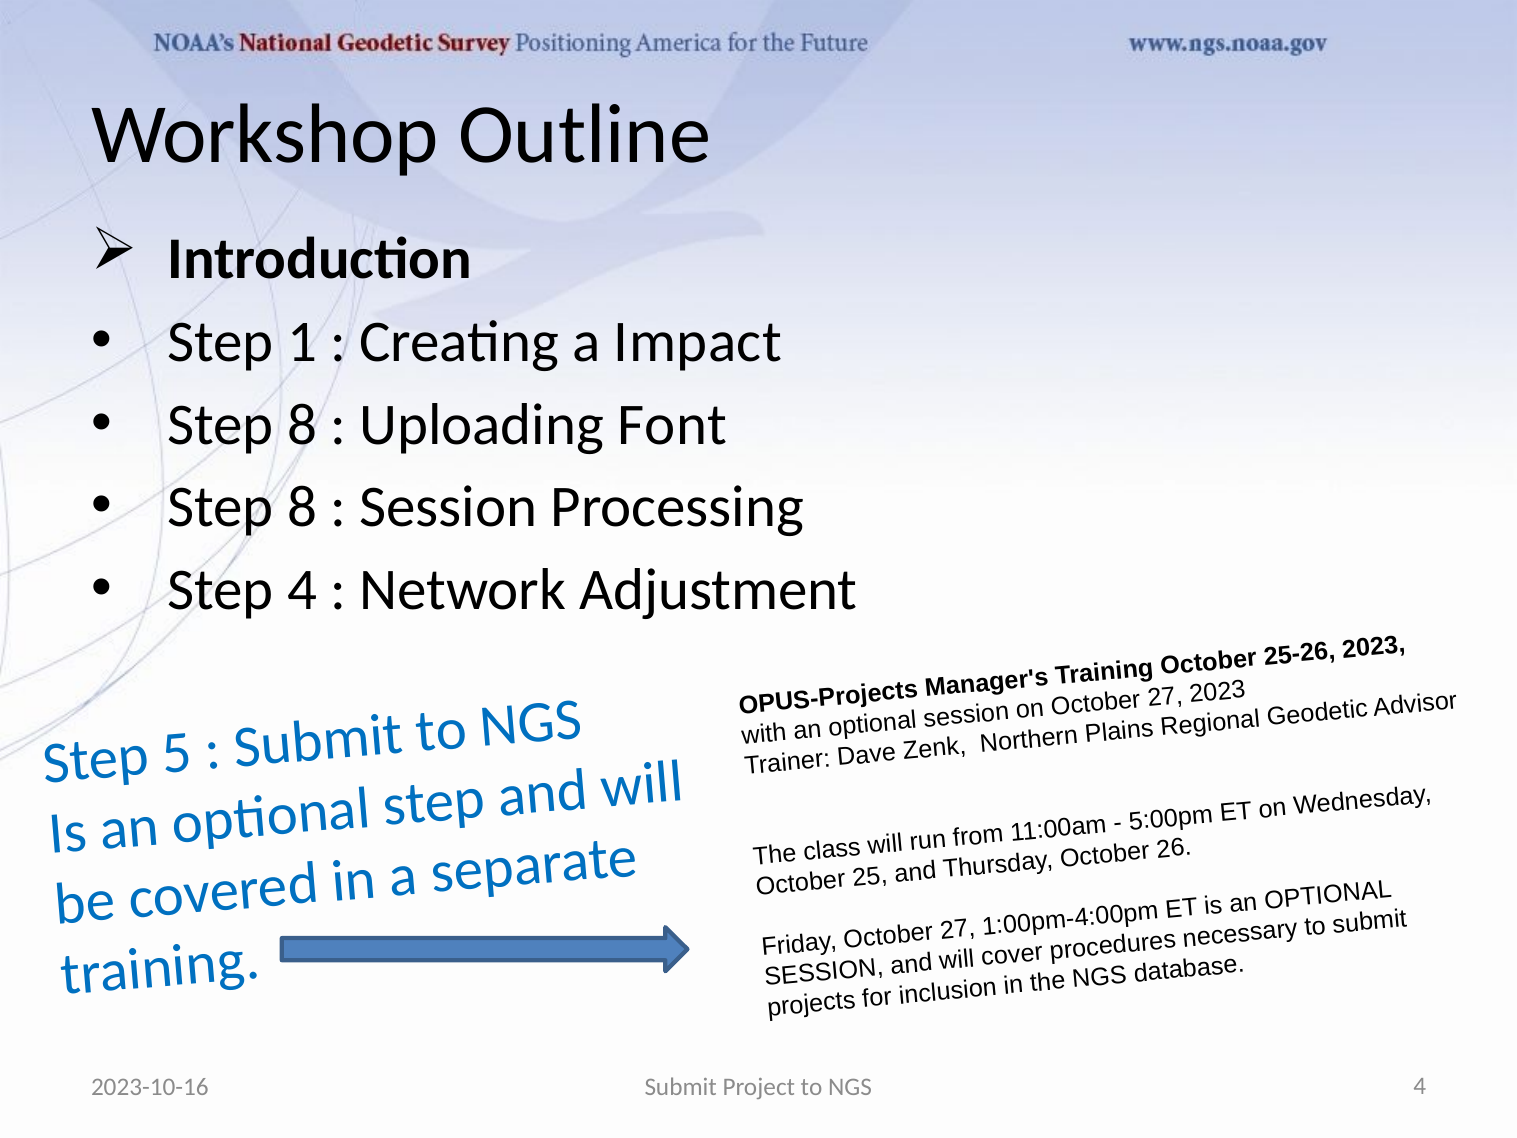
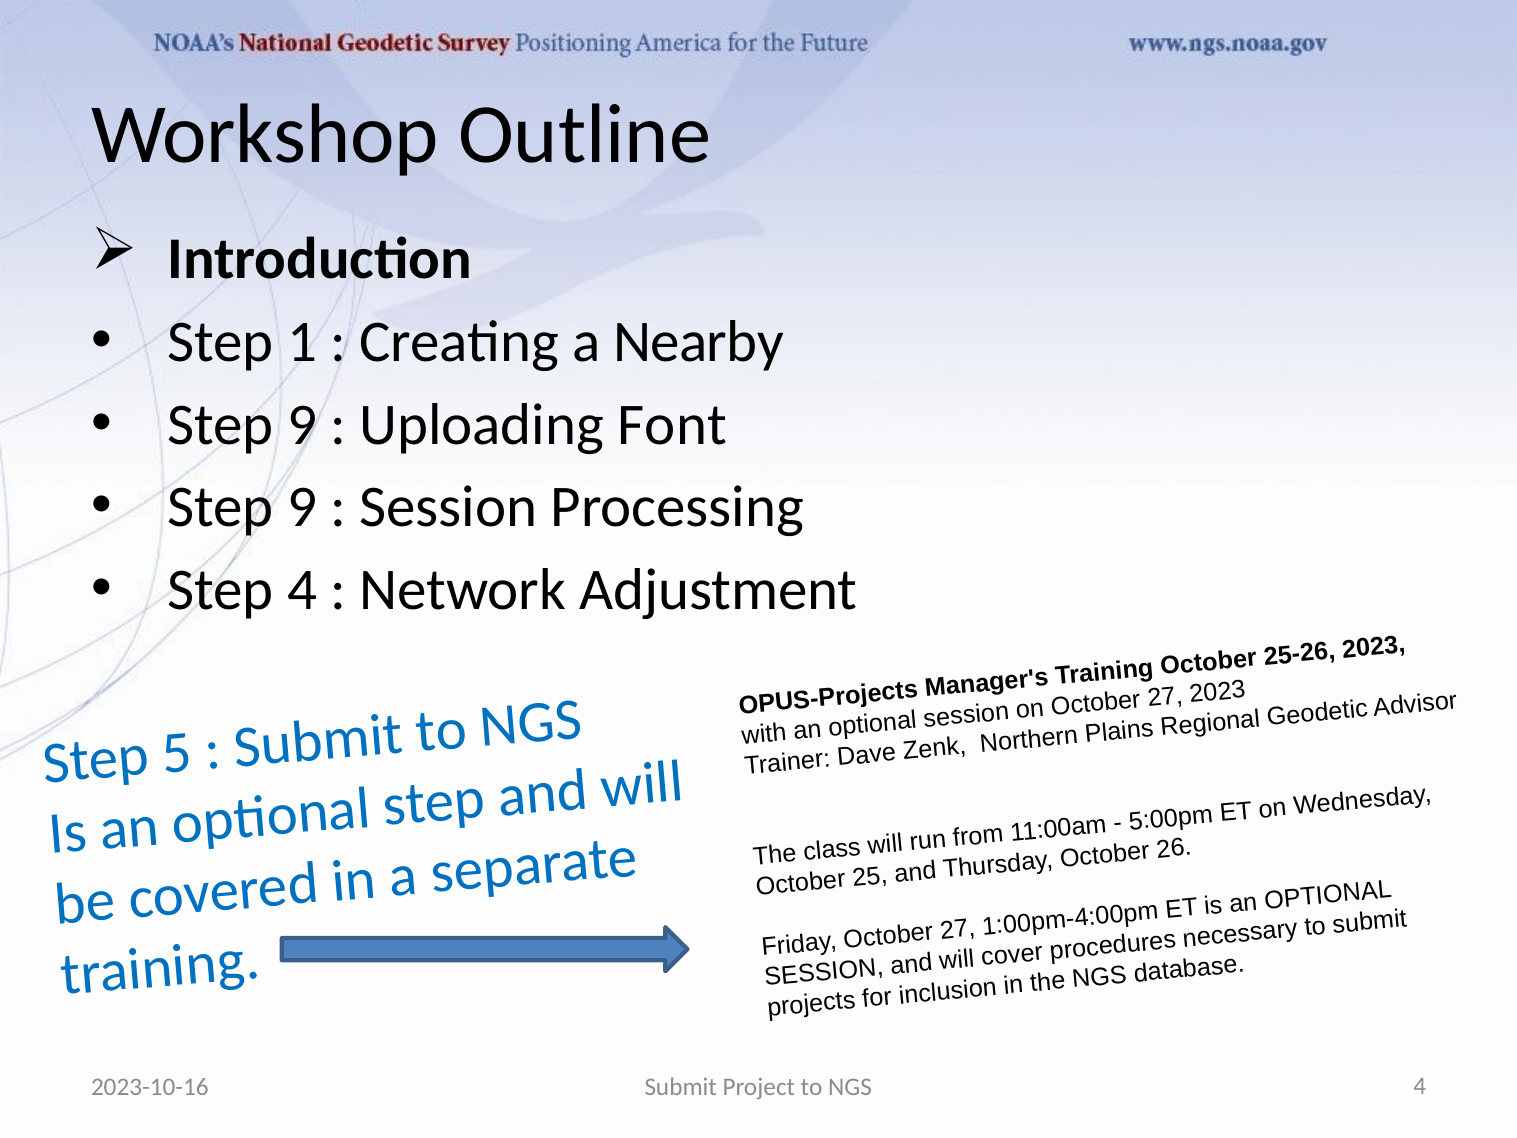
Impact: Impact -> Nearby
8 at (302, 425): 8 -> 9
8 at (302, 507): 8 -> 9
